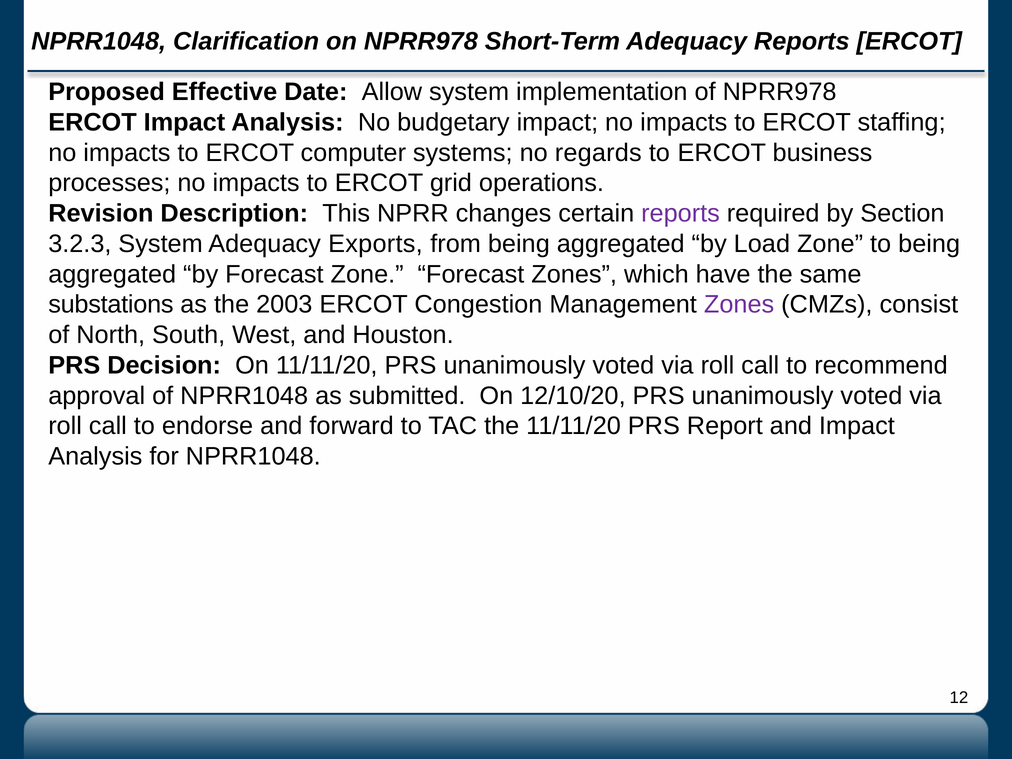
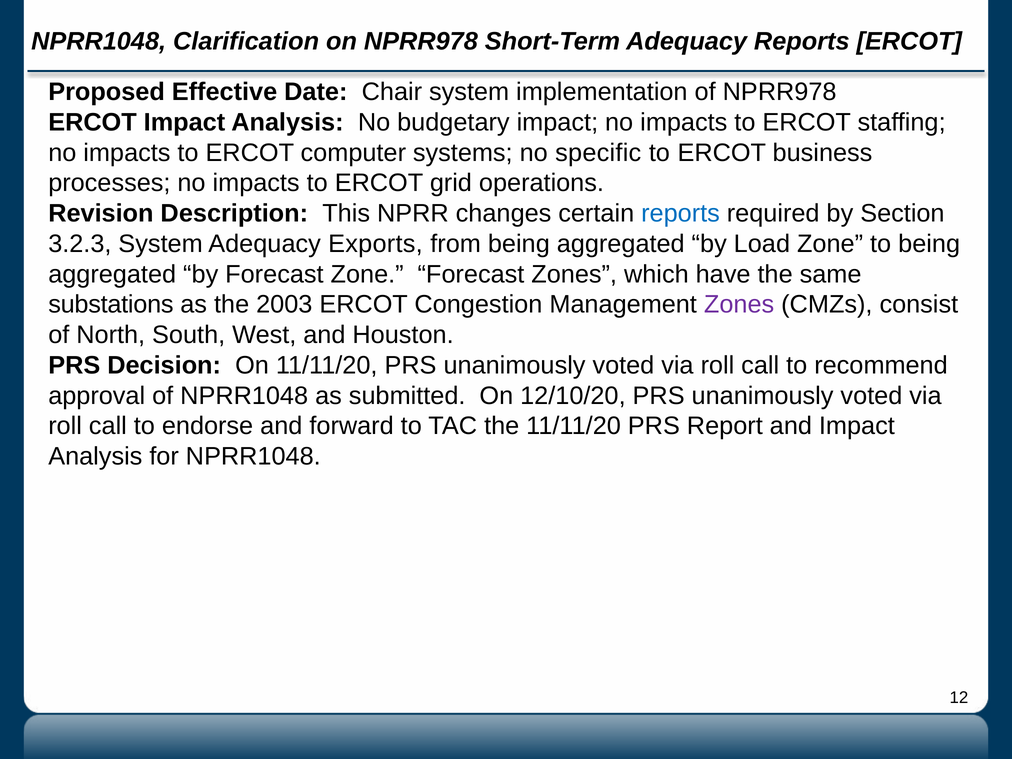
Allow: Allow -> Chair
regards: regards -> specific
reports at (681, 213) colour: purple -> blue
